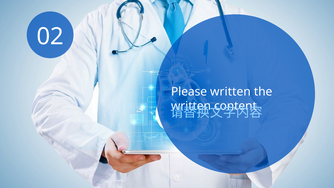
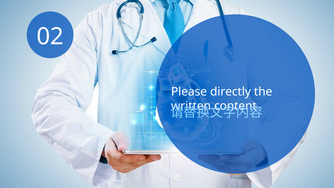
Please written: written -> directly
